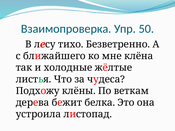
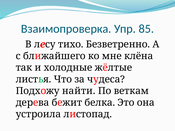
50: 50 -> 85
клёны: клёны -> найти
